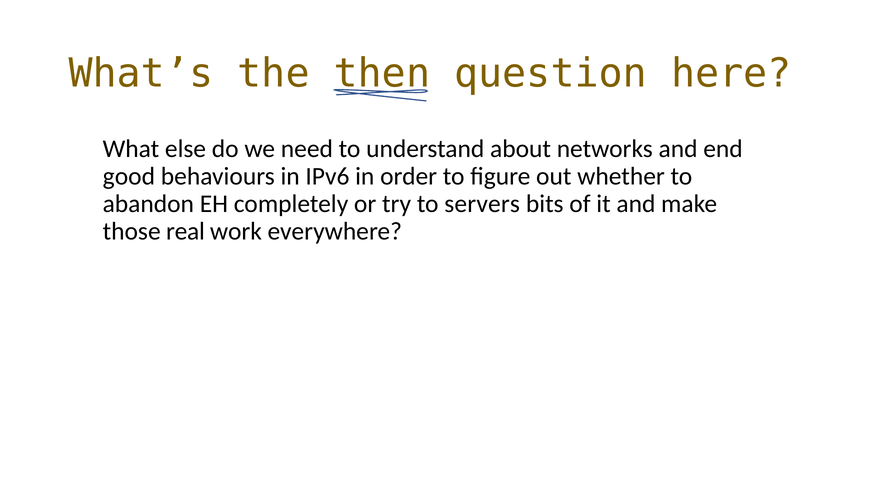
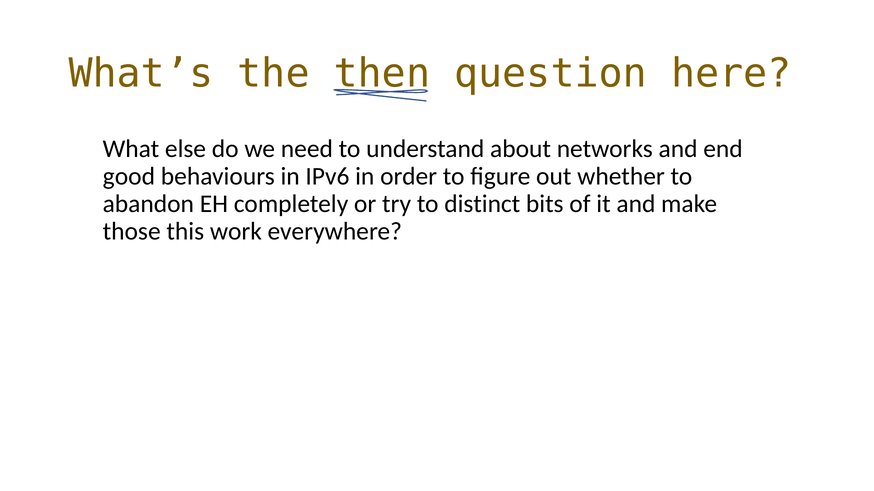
servers: servers -> distinct
real: real -> this
